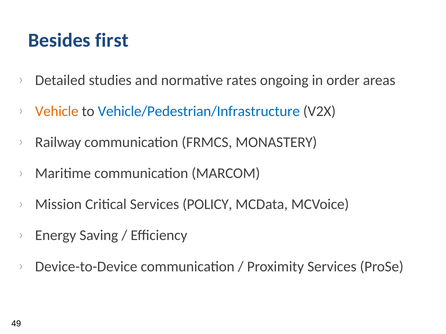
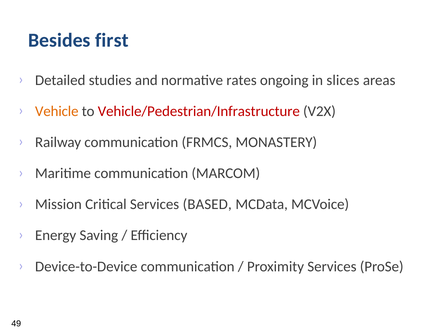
order: order -> slices
Vehicle/Pedestrian/Infrastructure colour: blue -> red
POLICY: POLICY -> BASED
